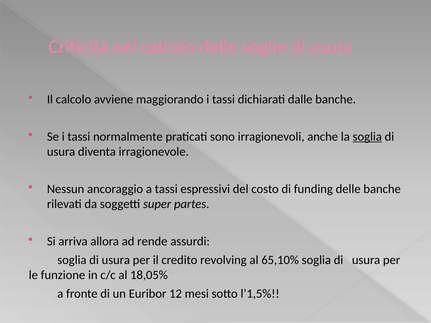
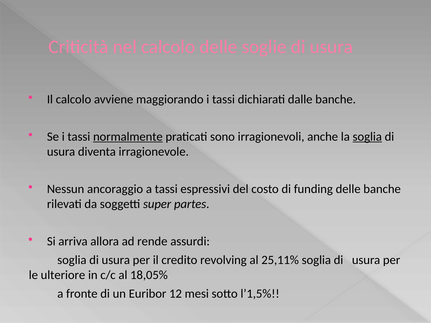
normalmente underline: none -> present
65,10%: 65,10% -> 25,11%
funzione: funzione -> ulteriore
